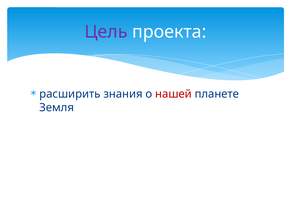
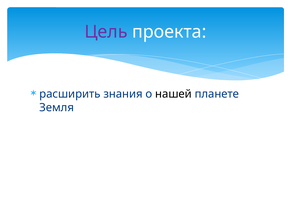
нашей colour: red -> black
